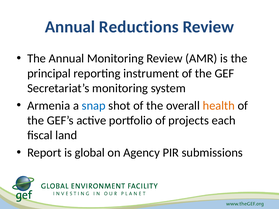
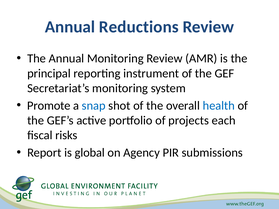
Armenia: Armenia -> Promote
health colour: orange -> blue
land: land -> risks
